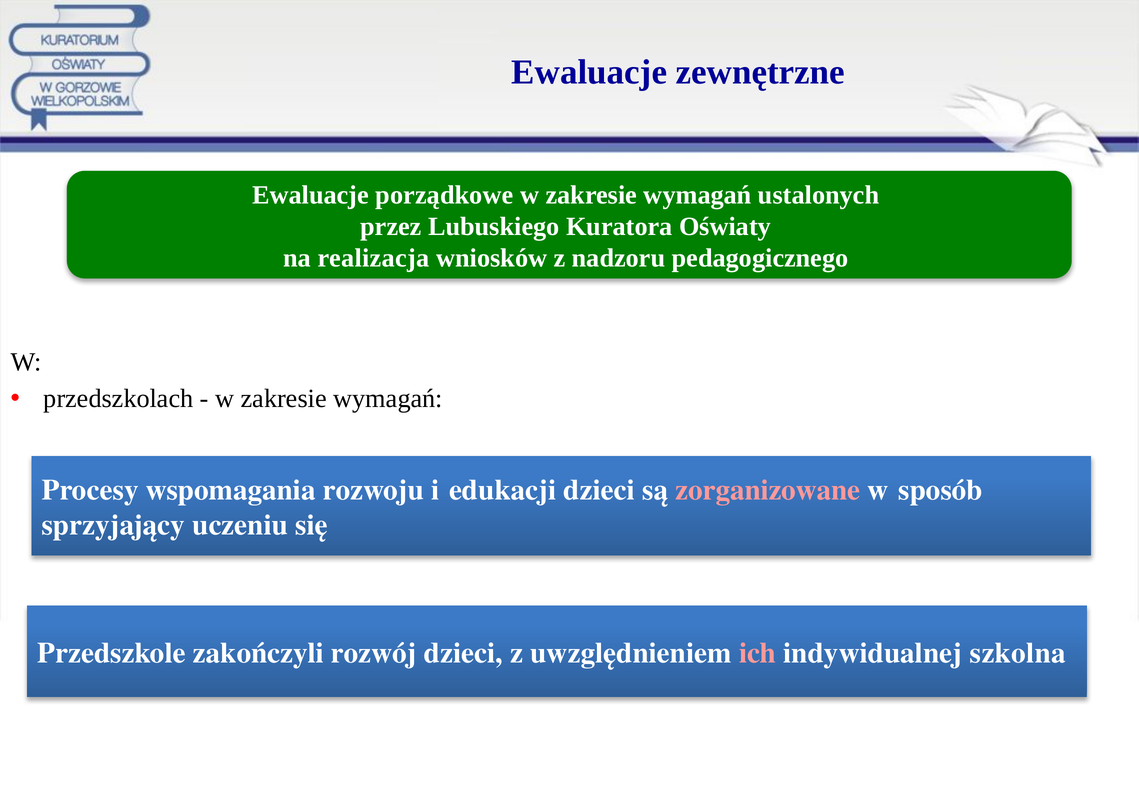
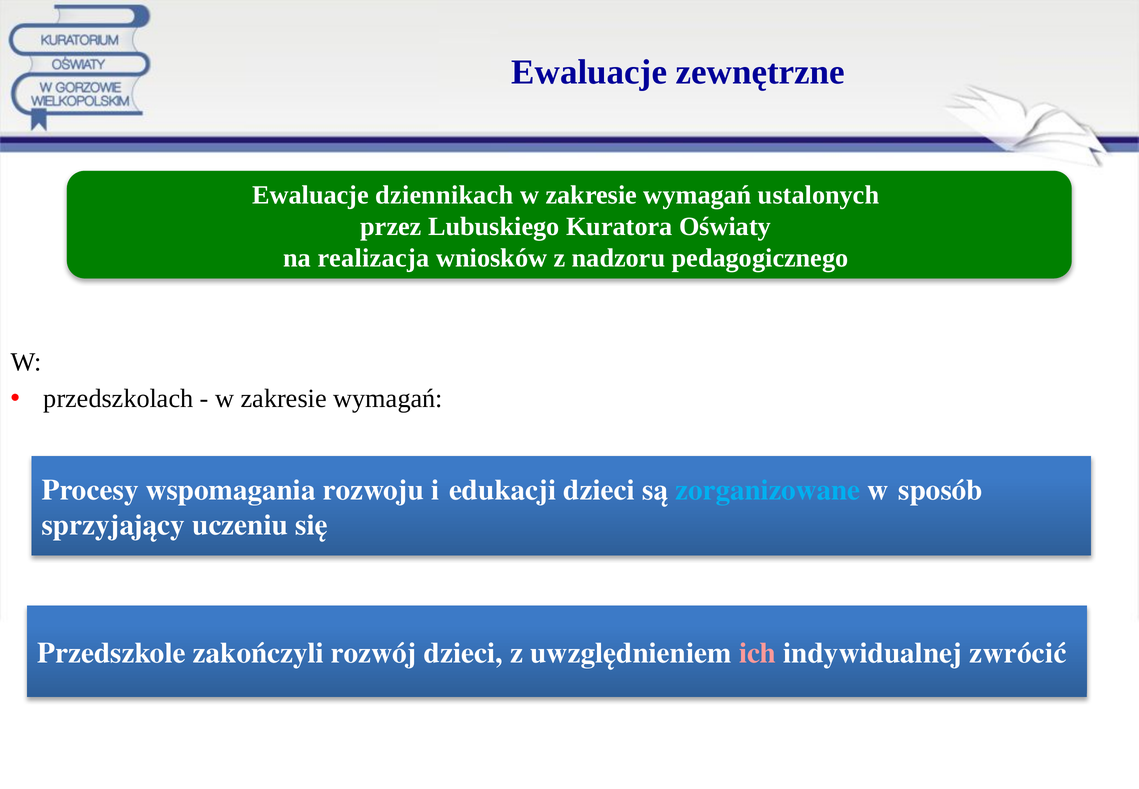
porządkowe: porządkowe -> dziennikach
zorganizowane colour: pink -> light blue
szkolna: szkolna -> zwrócić
